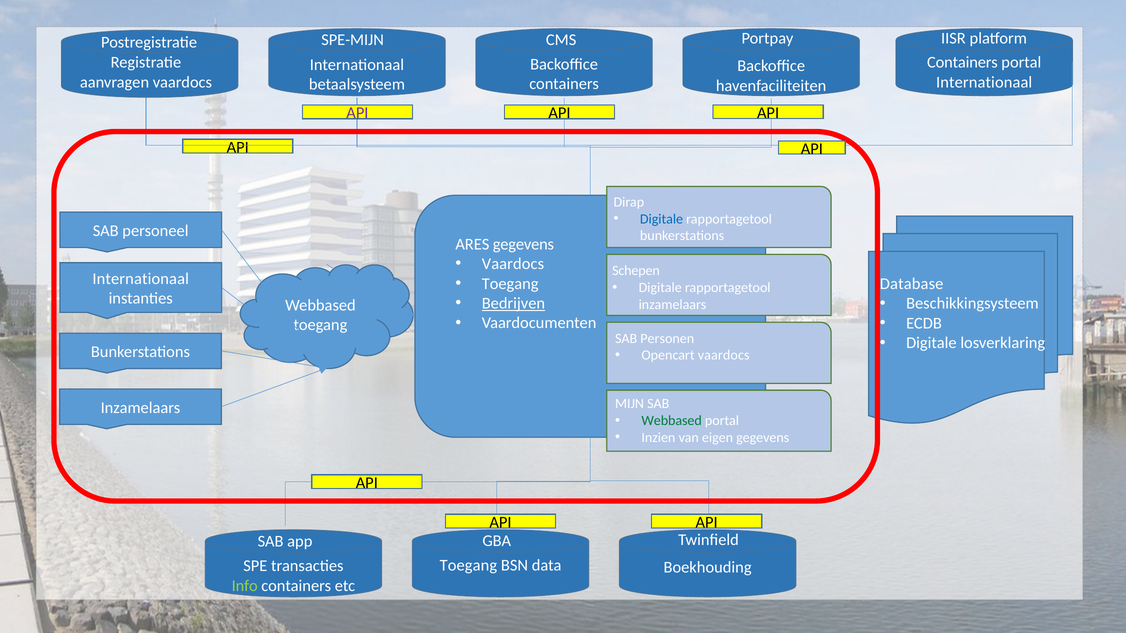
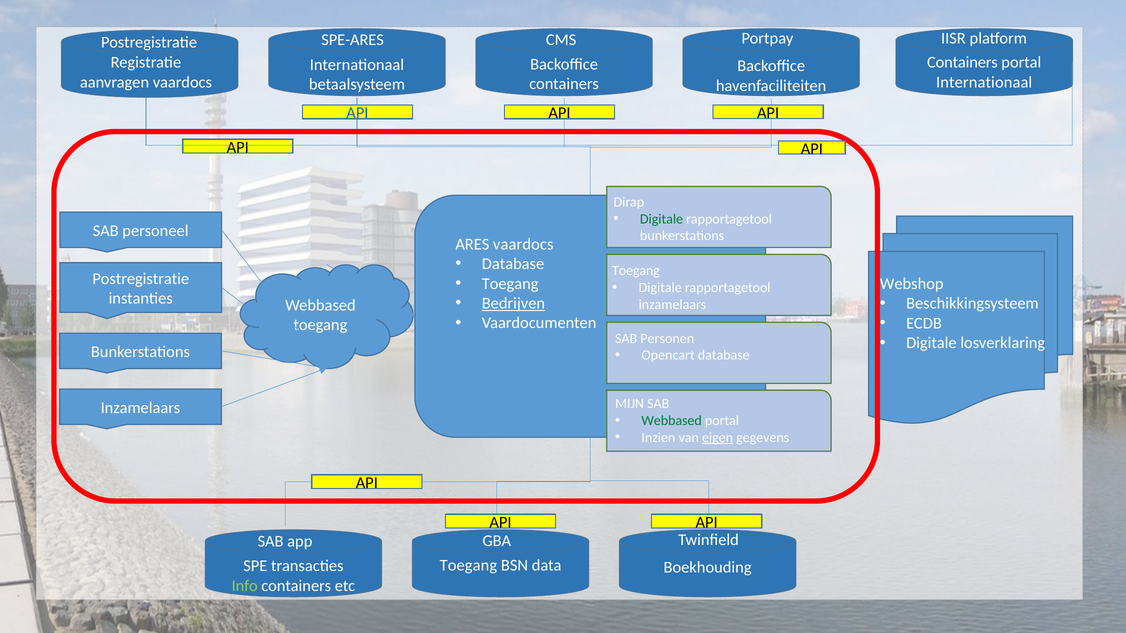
SPE-MIJN: SPE-MIJN -> SPE-ARES
API at (357, 113) colour: purple -> blue
Digitale at (662, 219) colour: blue -> green
ARES gegevens: gegevens -> vaardocs
Vaardocs at (513, 264): Vaardocs -> Database
Schepen at (636, 271): Schepen -> Toegang
Internationaal at (141, 279): Internationaal -> Postregistratie
Database: Database -> Webshop
Opencart vaardocs: vaardocs -> database
eigen underline: none -> present
